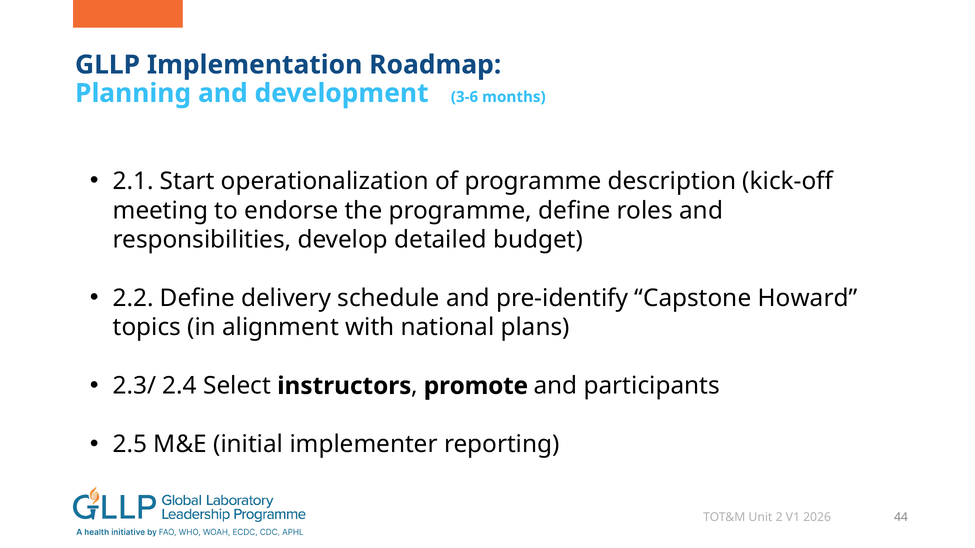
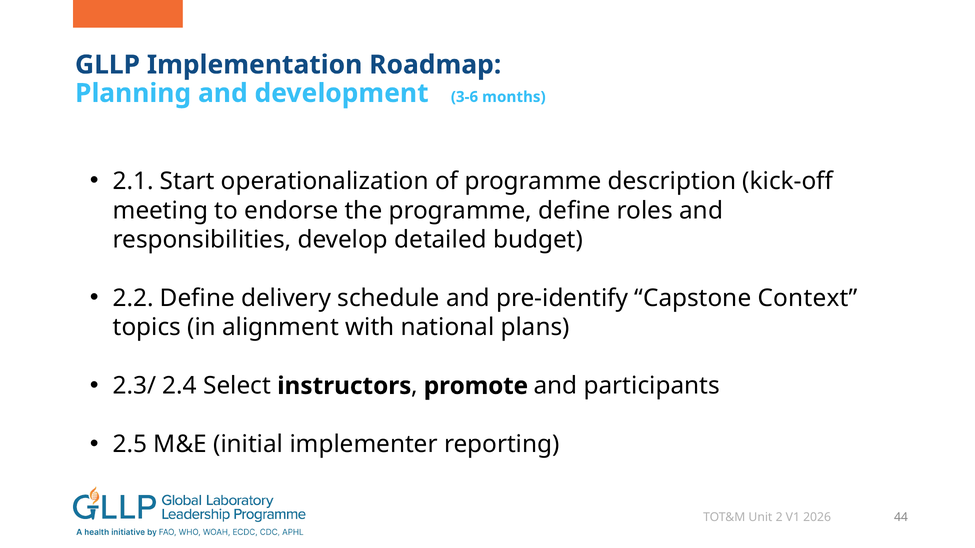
Howard: Howard -> Context
